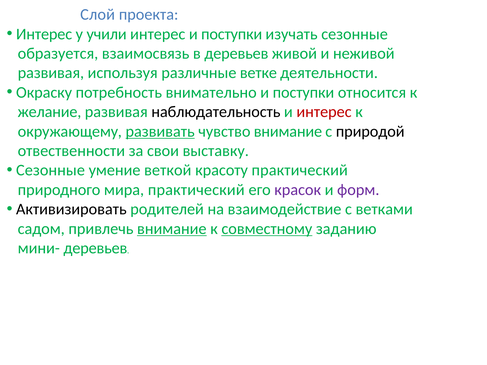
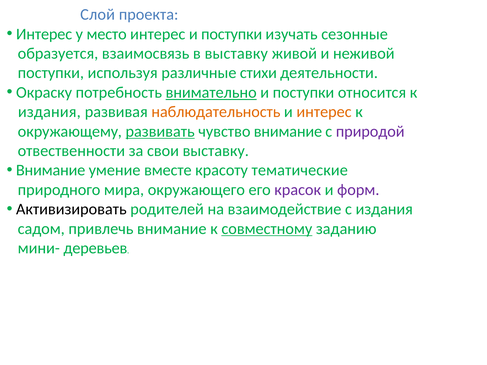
учили: учили -> место
в деревьев: деревьев -> выставку
развивая at (51, 73): развивая -> поступки
ветке: ветке -> стихи
внимательно underline: none -> present
желание at (49, 112): желание -> издания
наблюдательность colour: black -> orange
интерес at (324, 112) colour: red -> orange
природой colour: black -> purple
Сезонные at (50, 170): Сезонные -> Внимание
веткой: веткой -> вместе
красоту практический: практический -> тематические
мира практический: практический -> окружающего
с ветками: ветками -> издания
внимание at (172, 229) underline: present -> none
